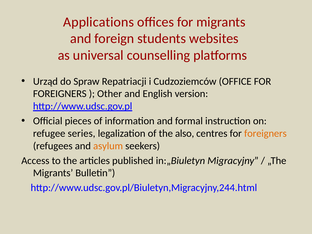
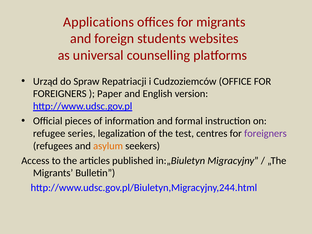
Other: Other -> Paper
also: also -> test
foreigners at (265, 134) colour: orange -> purple
